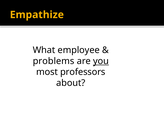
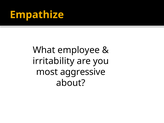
problems: problems -> irritability
you underline: present -> none
professors: professors -> aggressive
